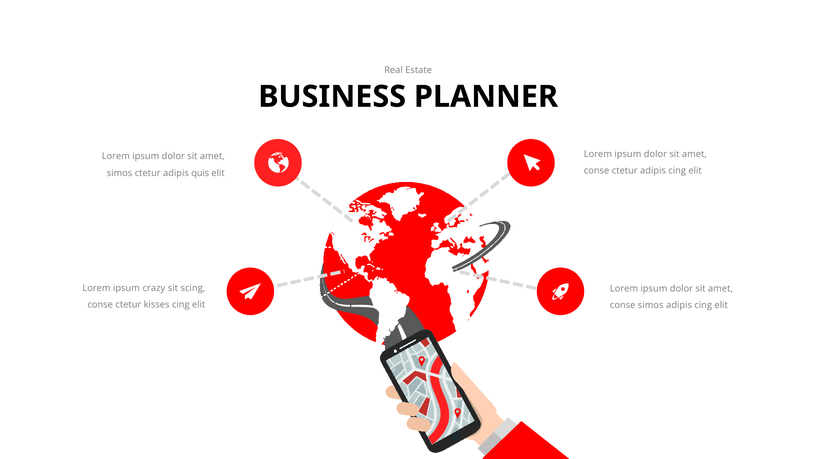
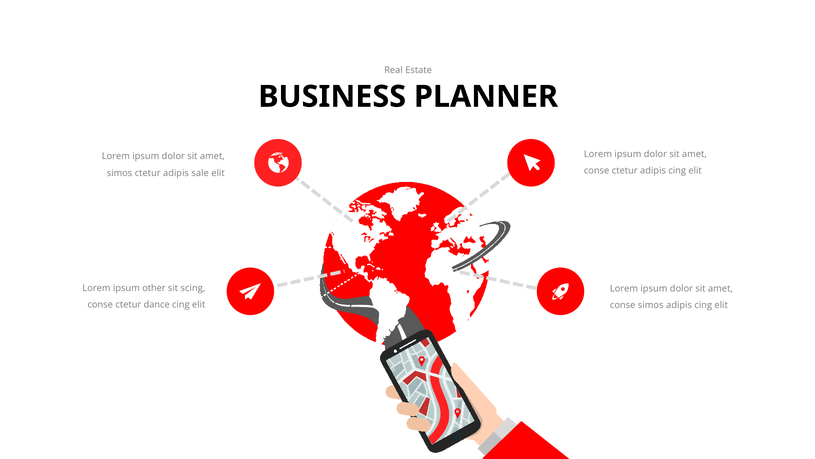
quis: quis -> sale
crazy: crazy -> other
kisses: kisses -> dance
